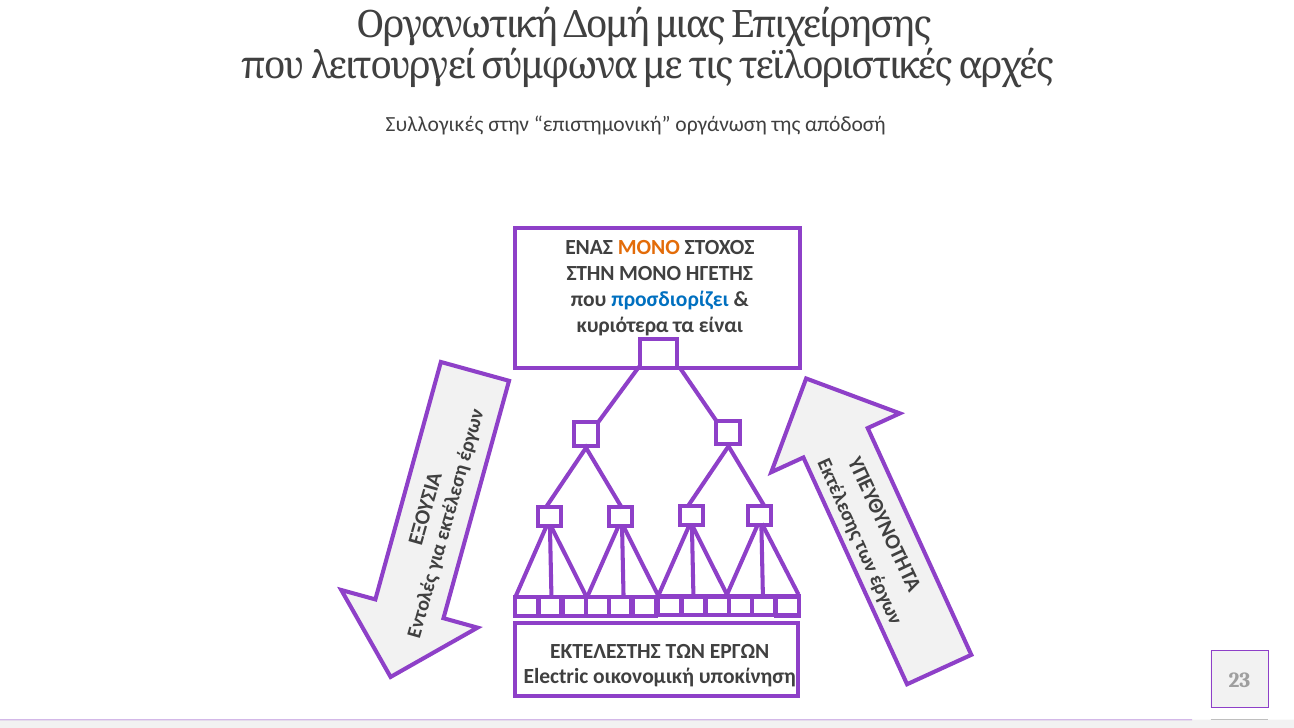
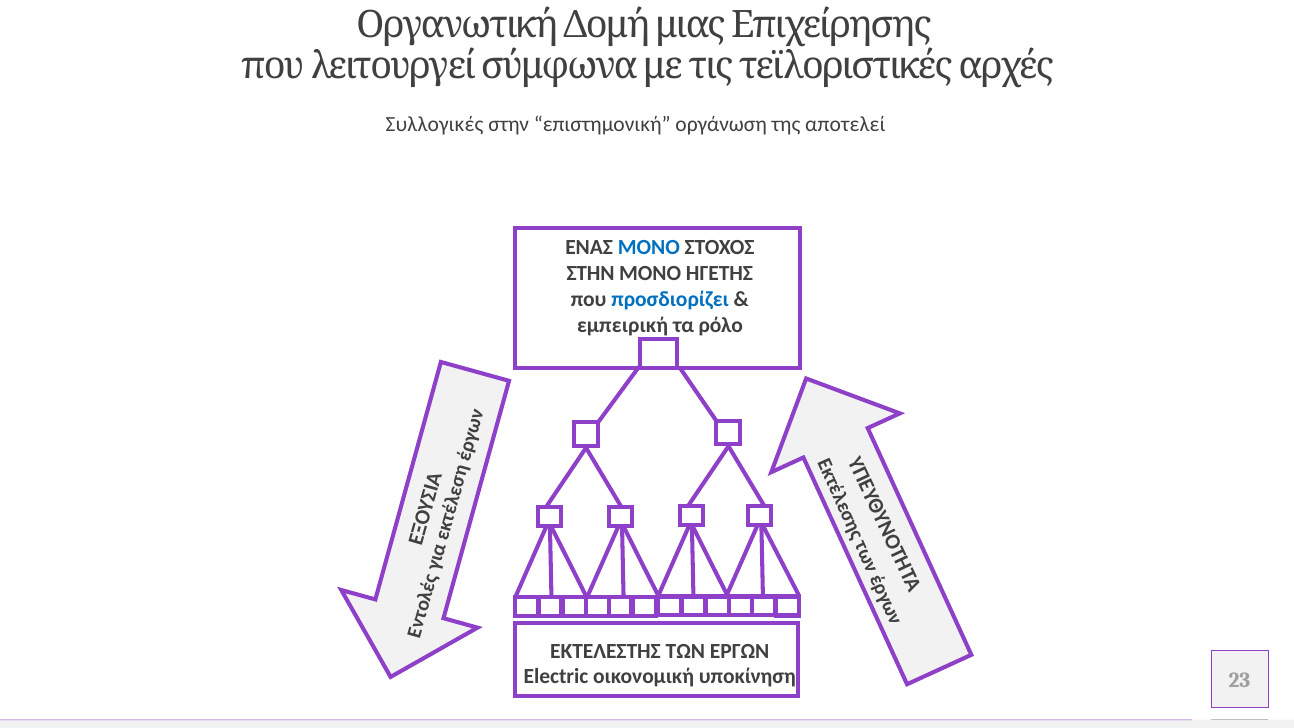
απόδοσή: απόδοσή -> αποτελεί
ΜΟΝΟ at (649, 248) colour: orange -> blue
κυριότερα: κυριότερα -> εμπειρική
είναι: είναι -> ρόλο
